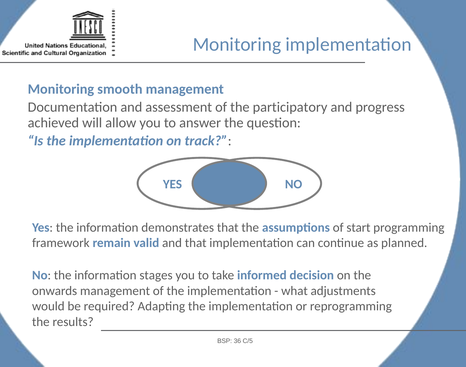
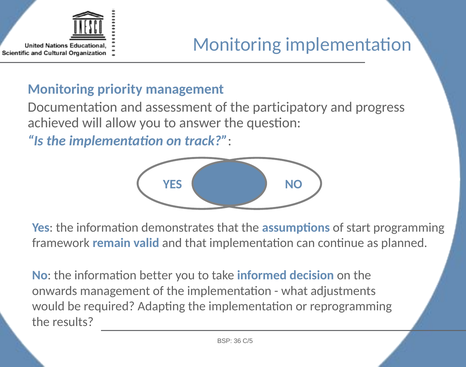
smooth: smooth -> priority
stages: stages -> better
